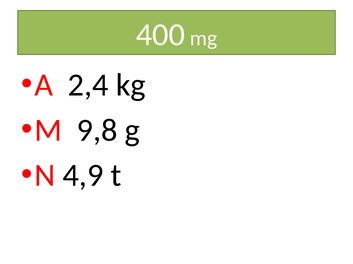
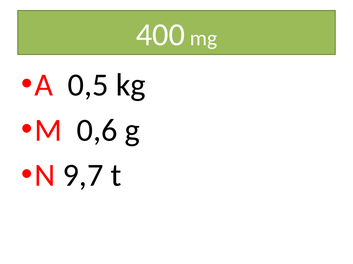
2,4: 2,4 -> 0,5
9,8: 9,8 -> 0,6
4,9: 4,9 -> 9,7
